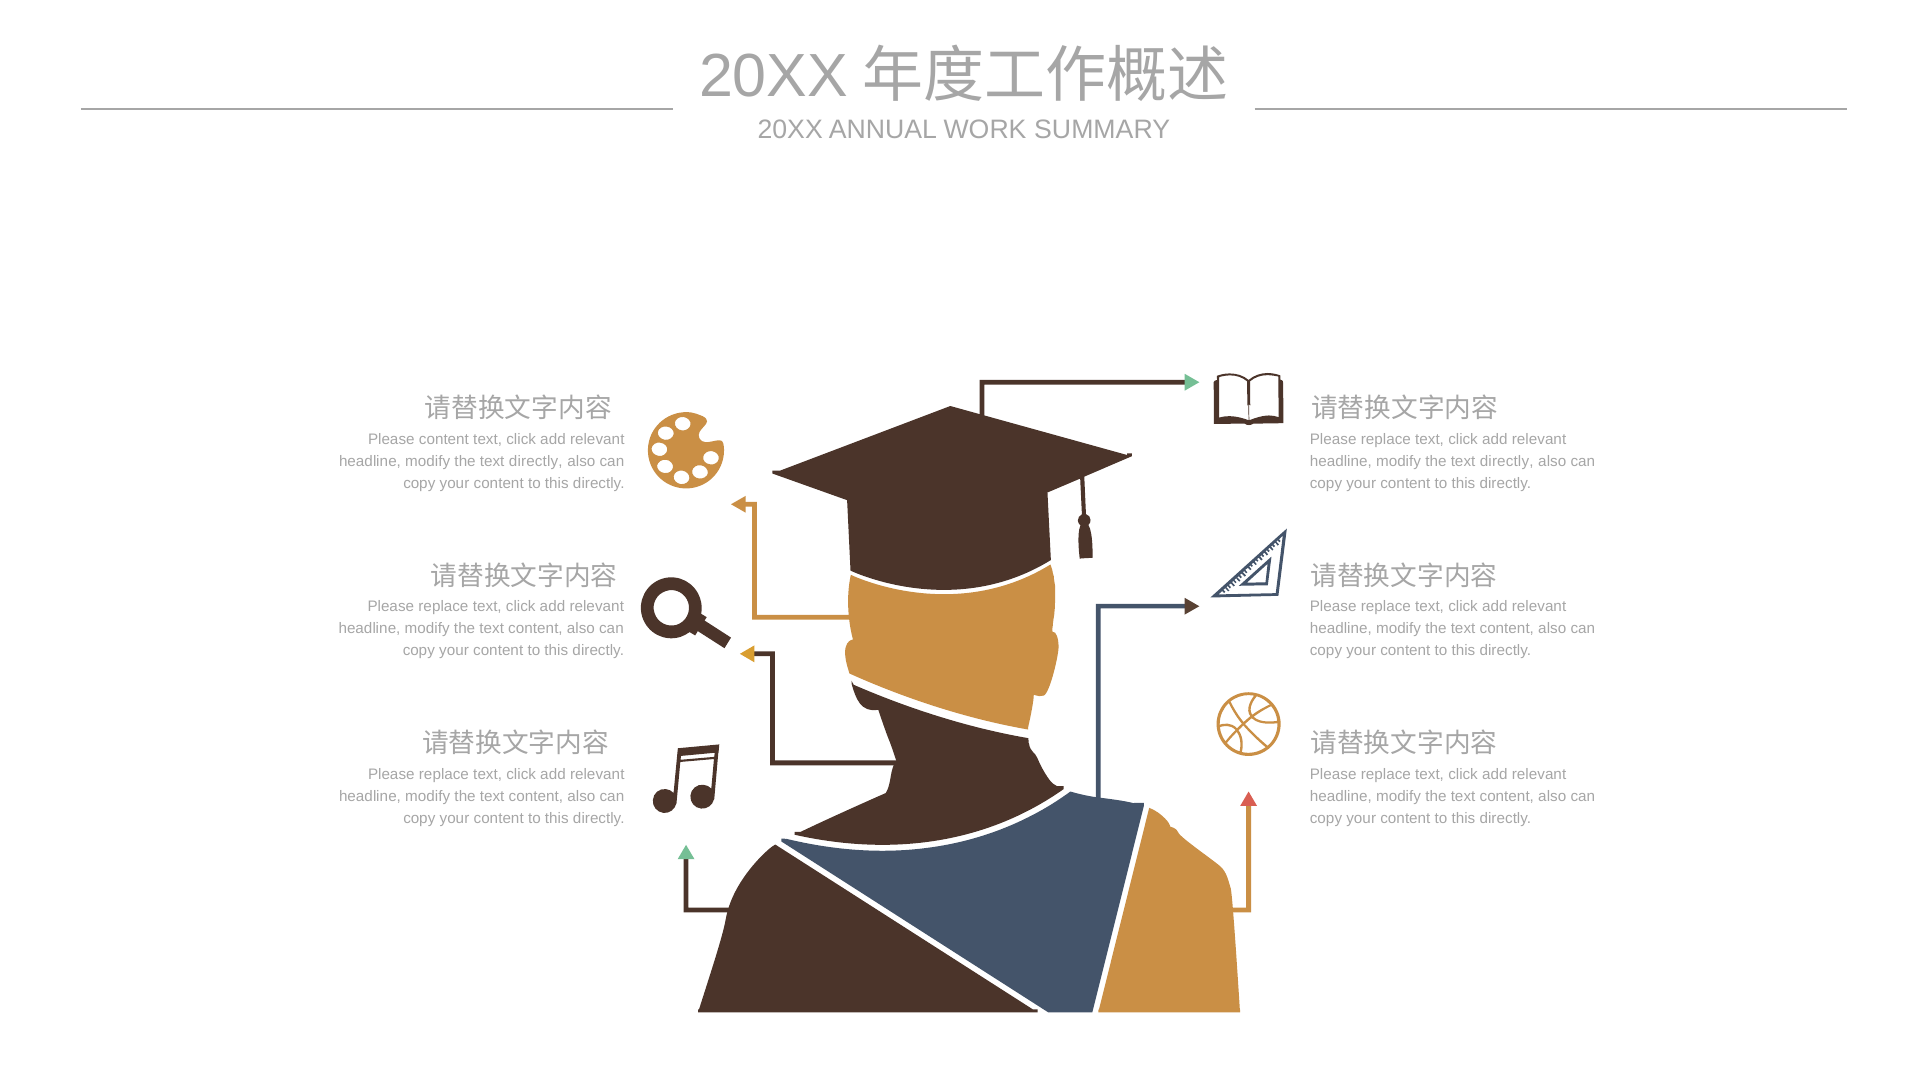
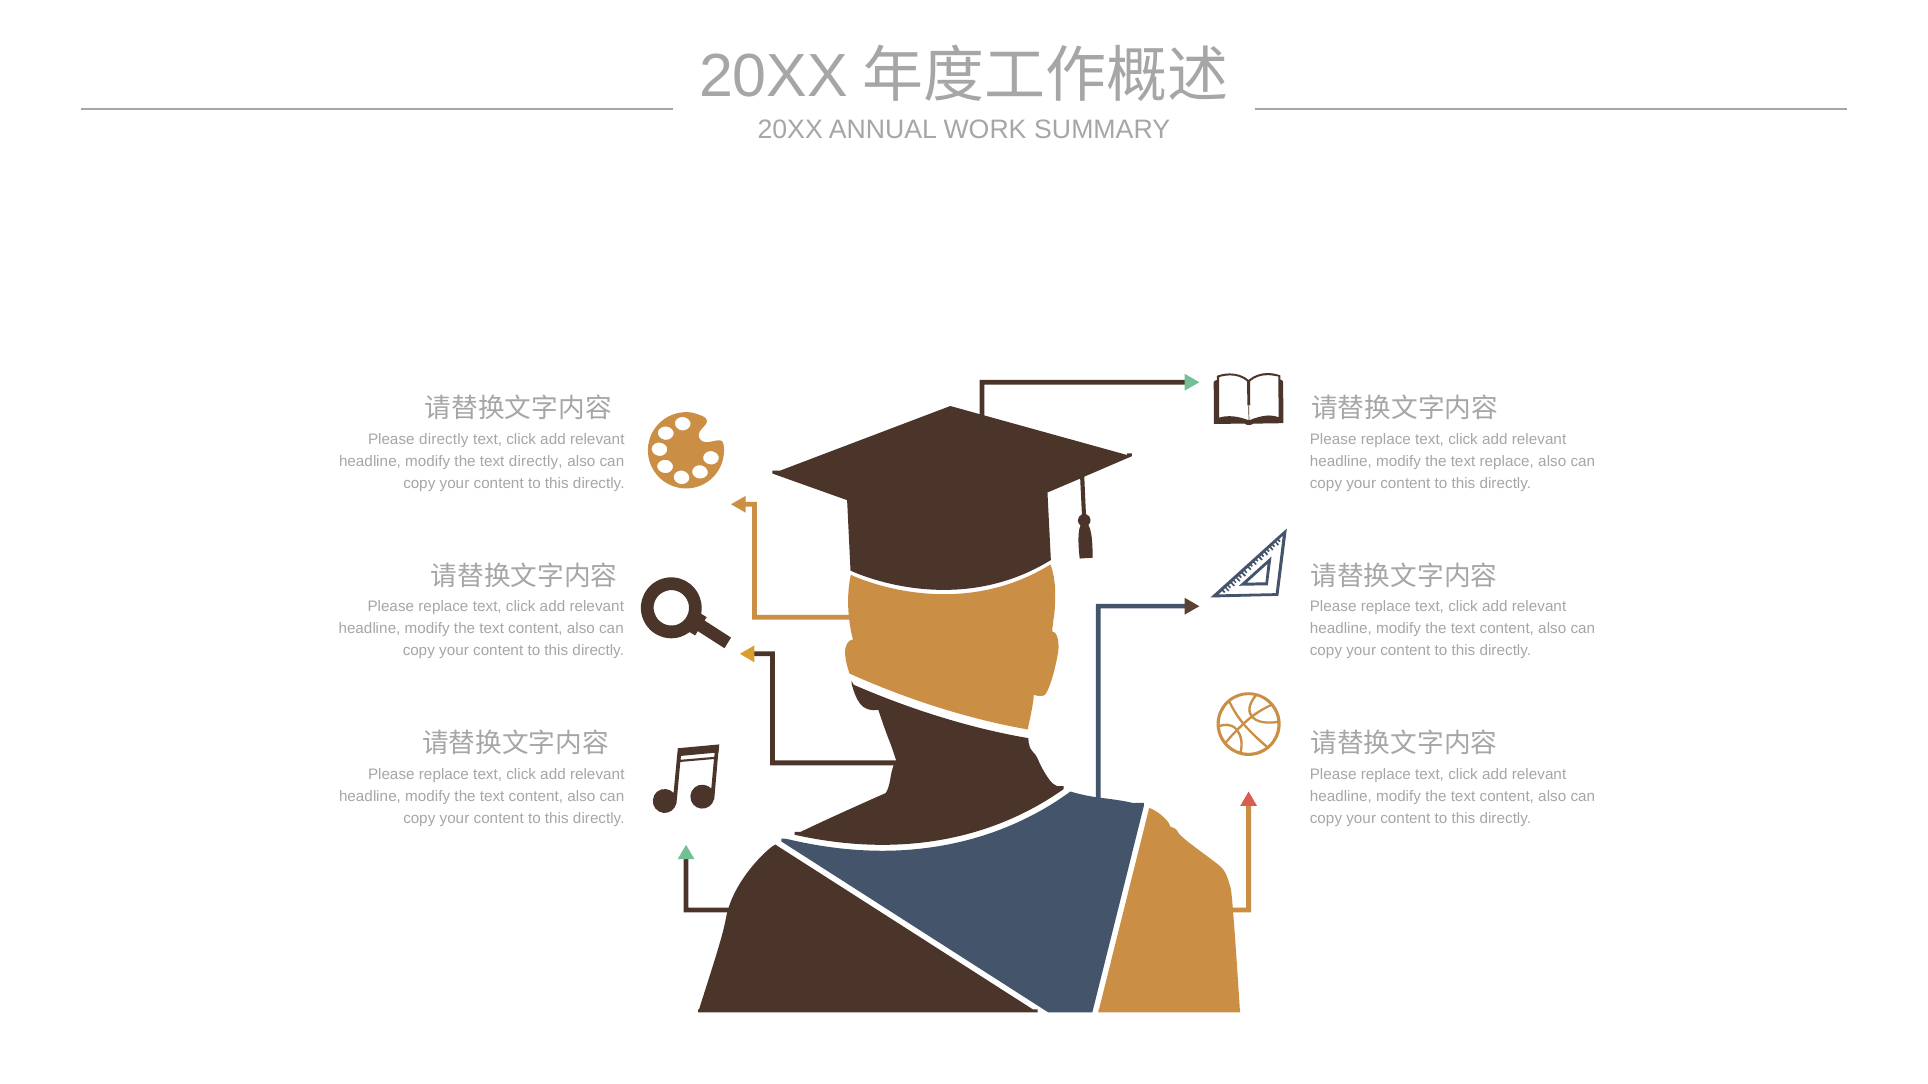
Please content: content -> directly
directly at (1507, 461): directly -> replace
